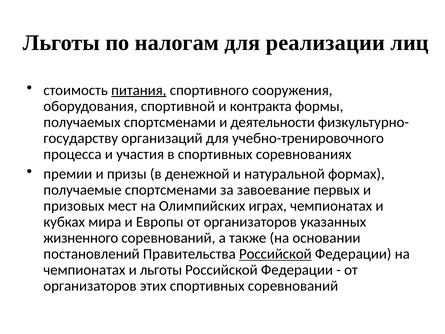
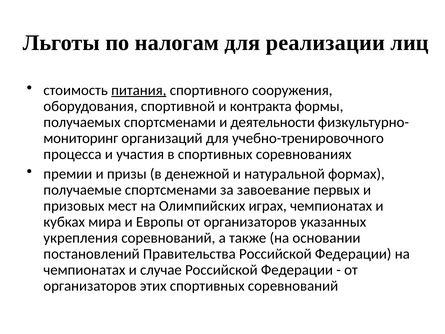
государству: государству -> мониторинг
жизненного: жизненного -> укрепления
Российской at (275, 254) underline: present -> none
и льготы: льготы -> случае
